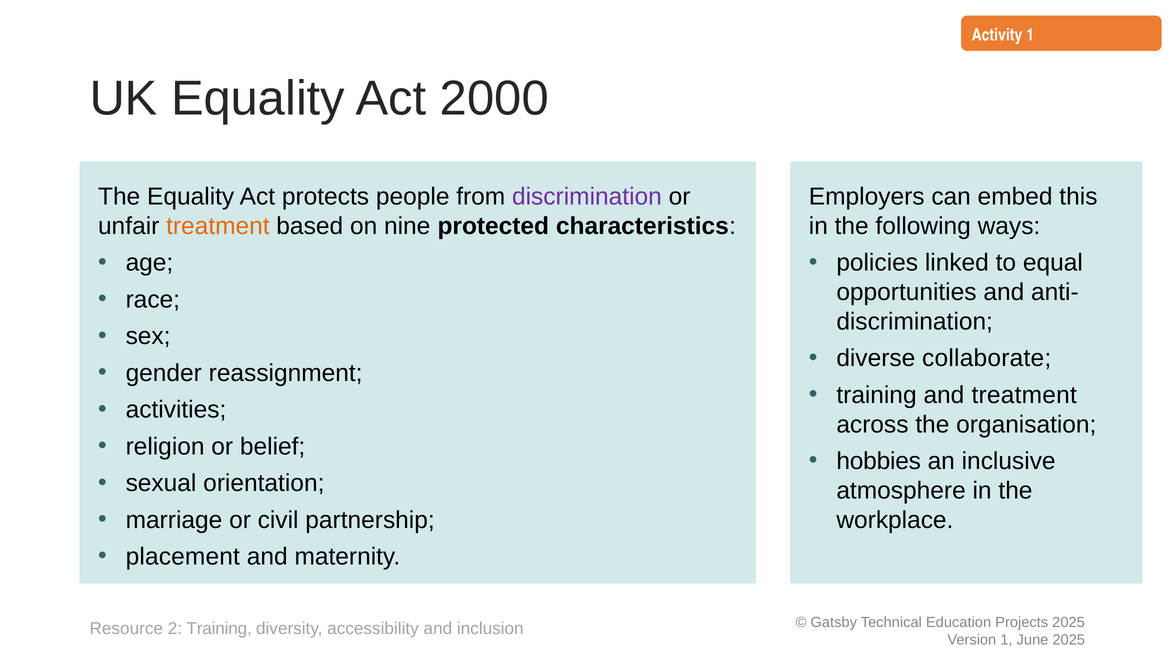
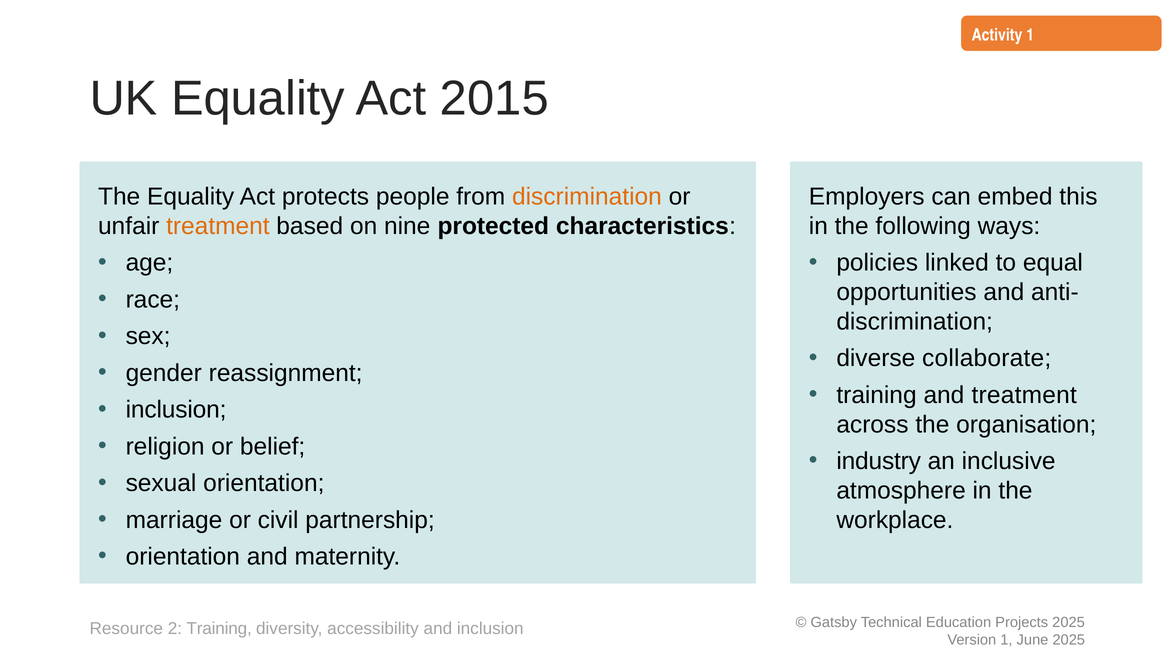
2000: 2000 -> 2015
discrimination at (587, 197) colour: purple -> orange
activities at (176, 410): activities -> inclusion
hobbies: hobbies -> industry
placement at (183, 557): placement -> orientation
